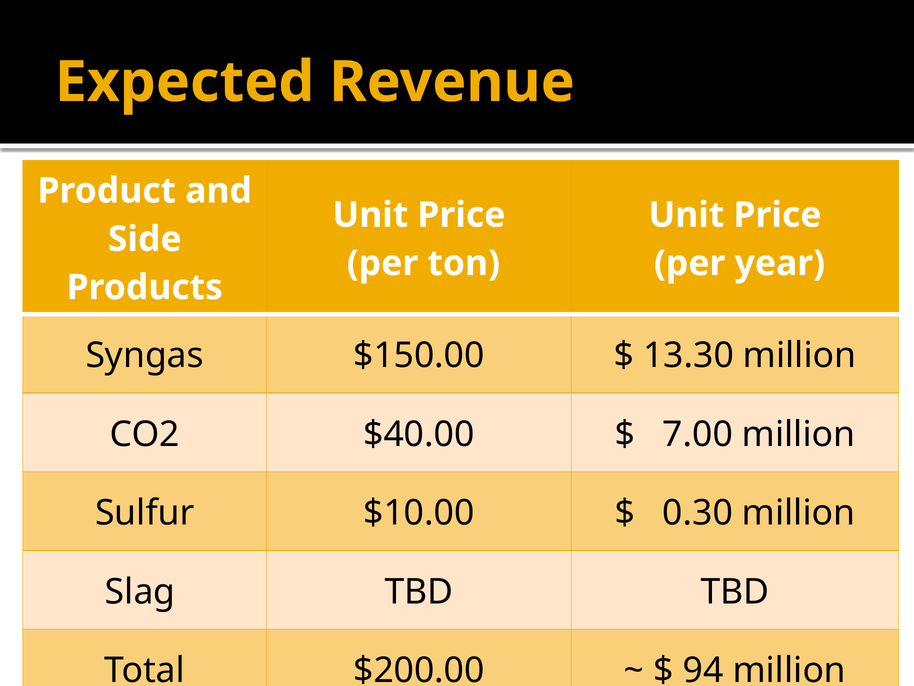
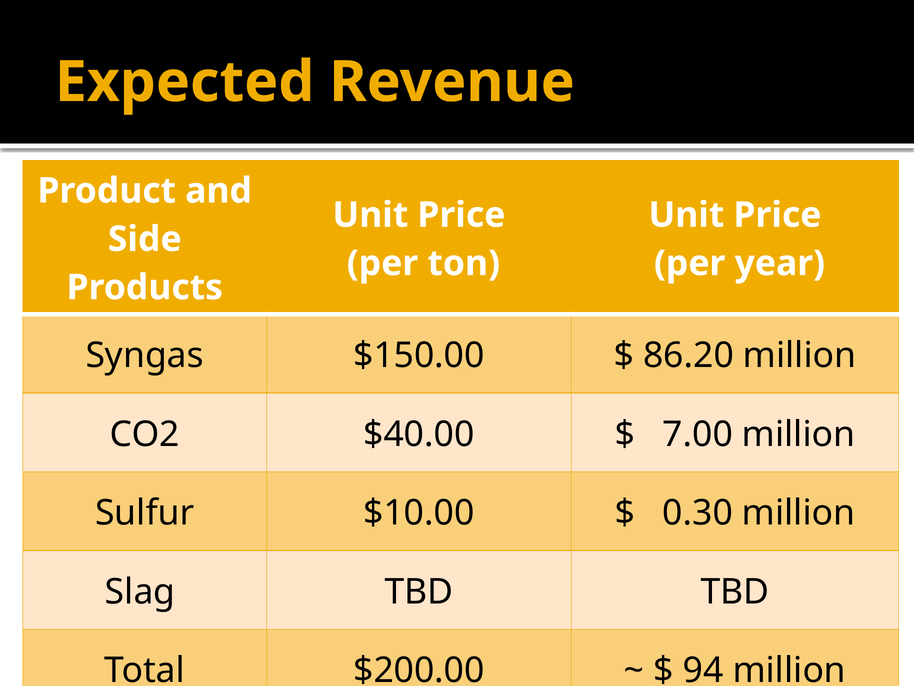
13.30: 13.30 -> 86.20
